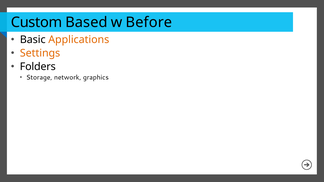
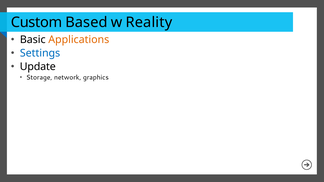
Before: Before -> Reality
Settings colour: orange -> blue
Folders: Folders -> Update
